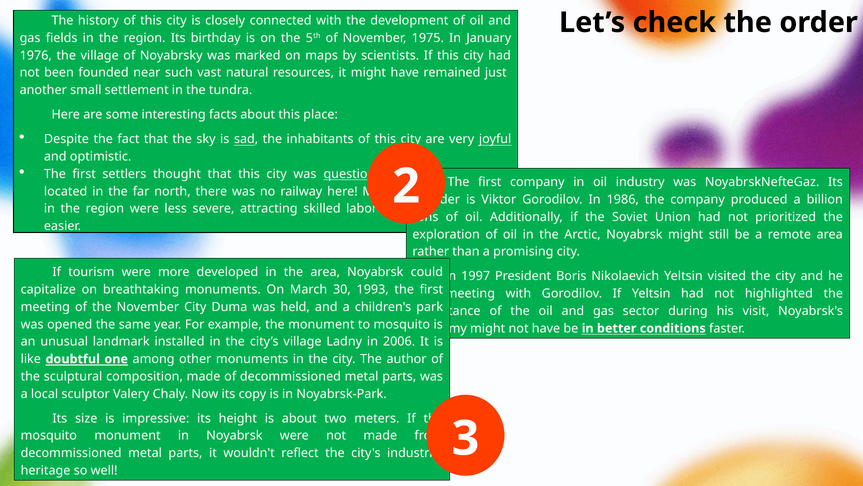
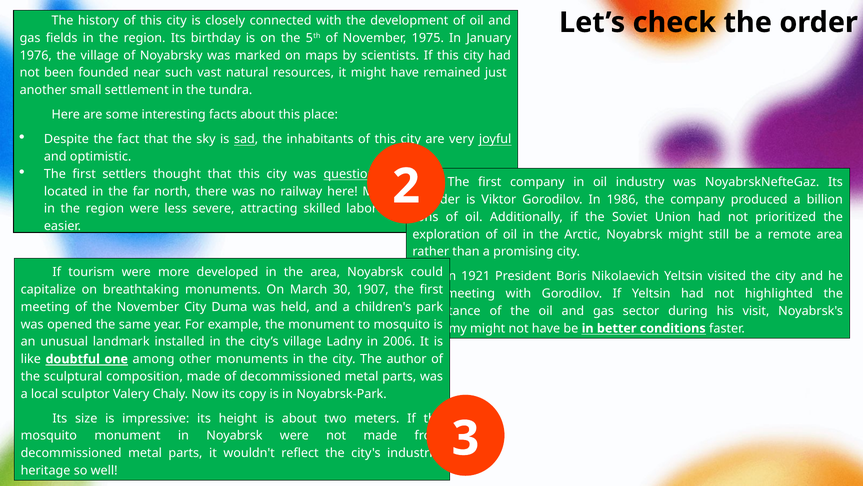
1997: 1997 -> 1921
1993: 1993 -> 1907
